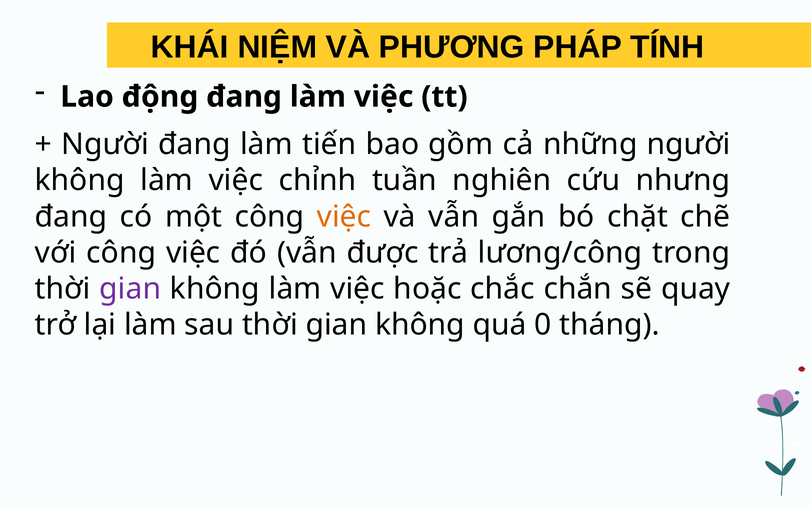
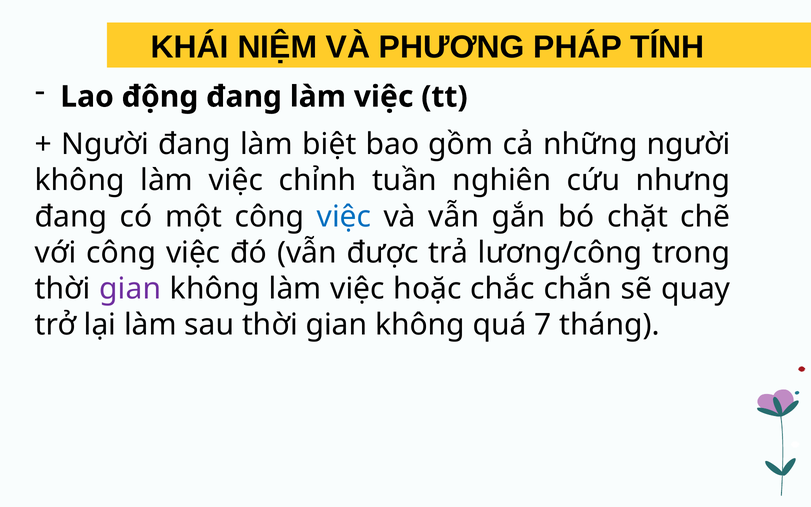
tiến: tiến -> biệt
việc at (344, 217) colour: orange -> blue
0: 0 -> 7
